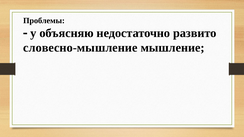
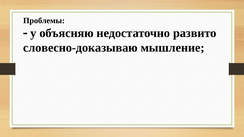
словесно-мышление: словесно-мышление -> словесно-доказываю
